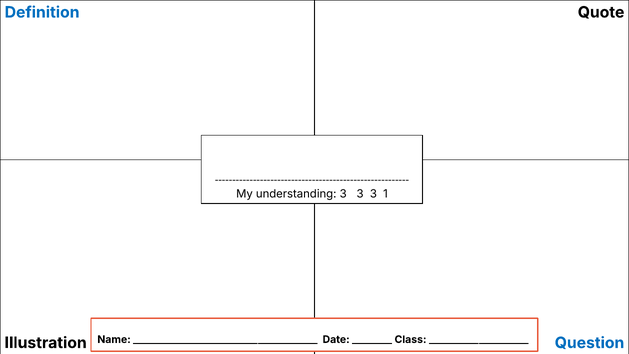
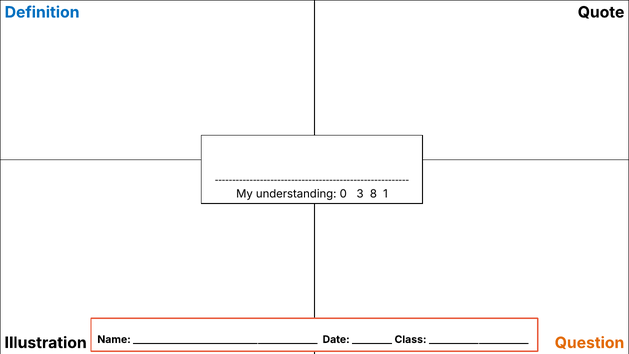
understanding 3: 3 -> 0
3 at (373, 194): 3 -> 8
Question colour: blue -> orange
